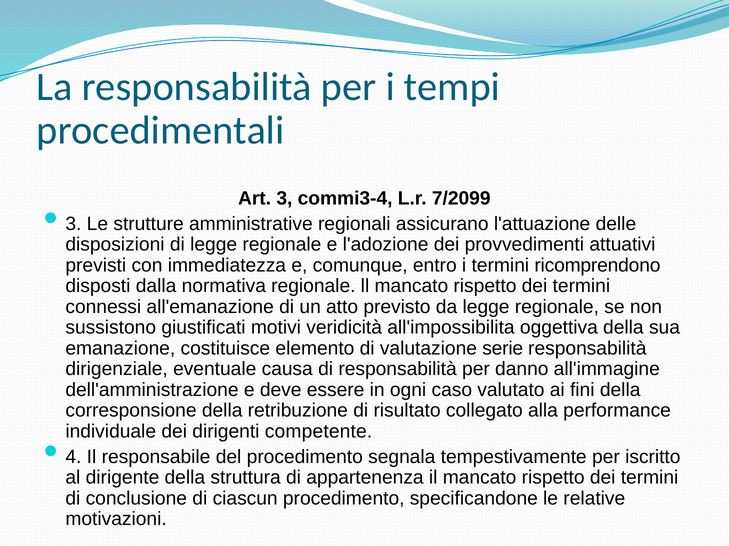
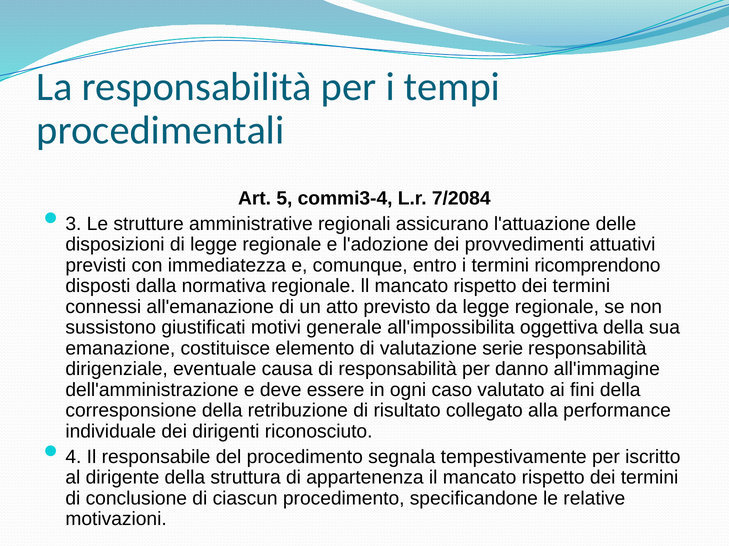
Art 3: 3 -> 5
7/2099: 7/2099 -> 7/2084
veridicità: veridicità -> generale
competente: competente -> riconosciuto
